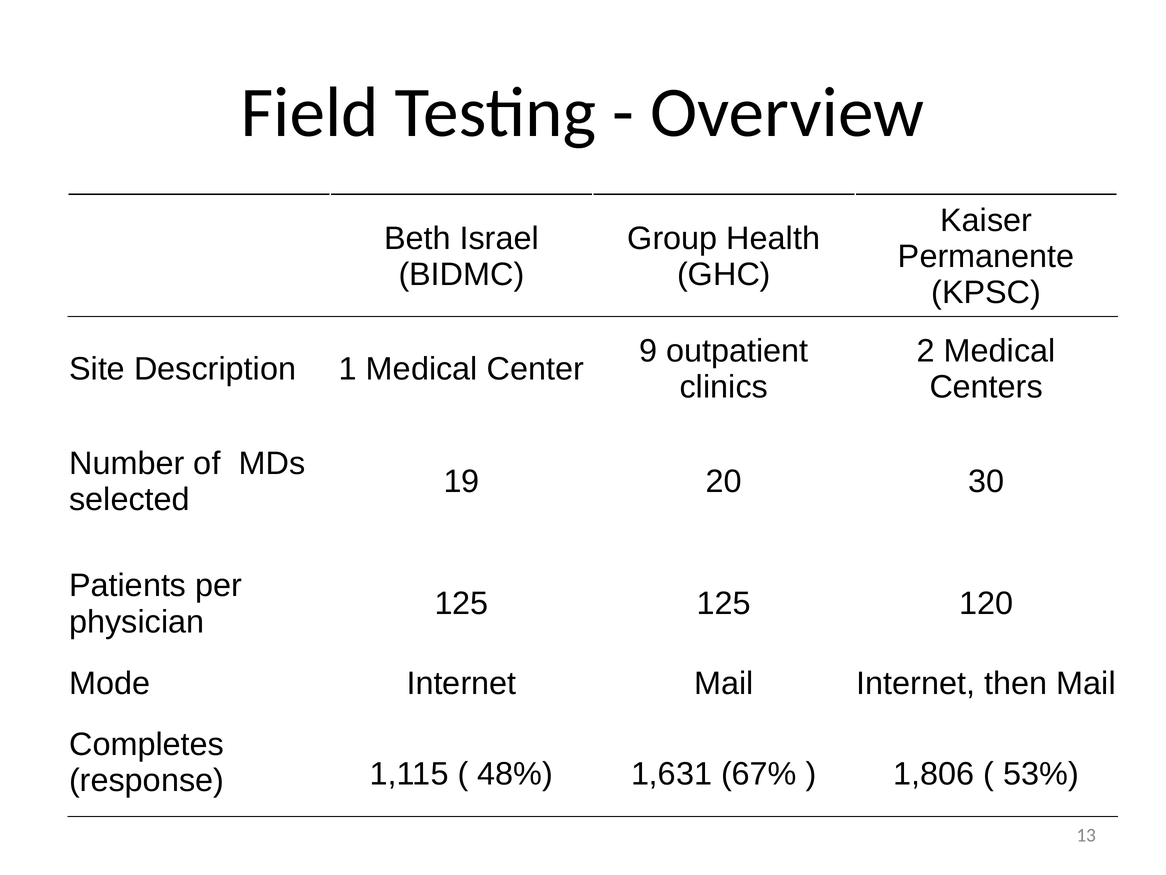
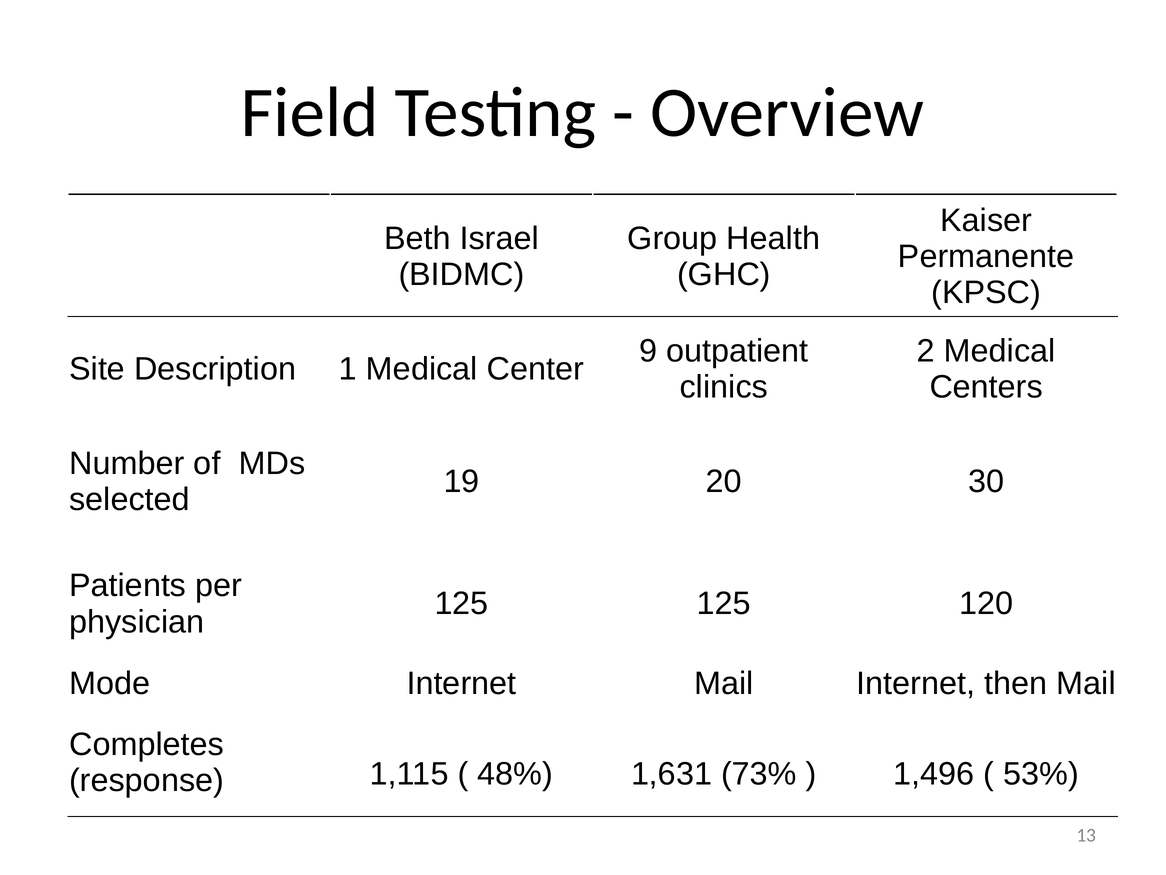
67%: 67% -> 73%
1,806: 1,806 -> 1,496
